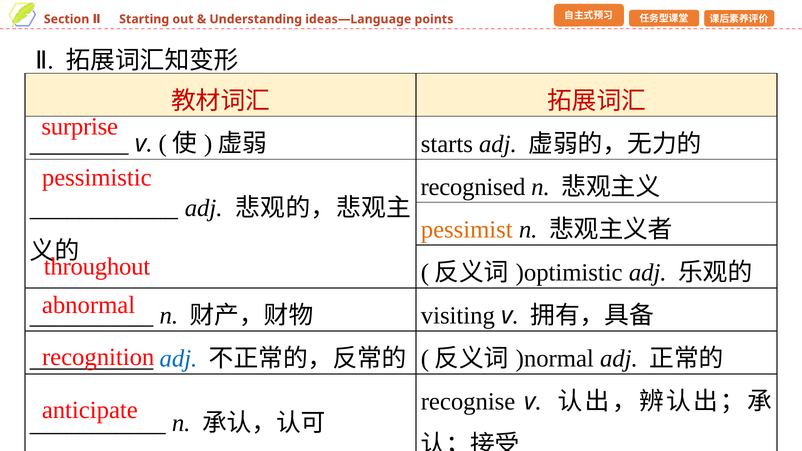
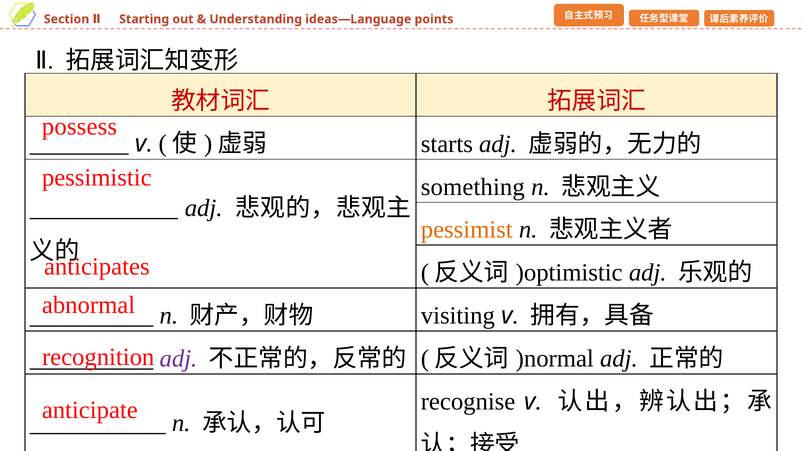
surprise: surprise -> possess
recognised: recognised -> something
throughout: throughout -> anticipates
adj at (178, 359) colour: blue -> purple
